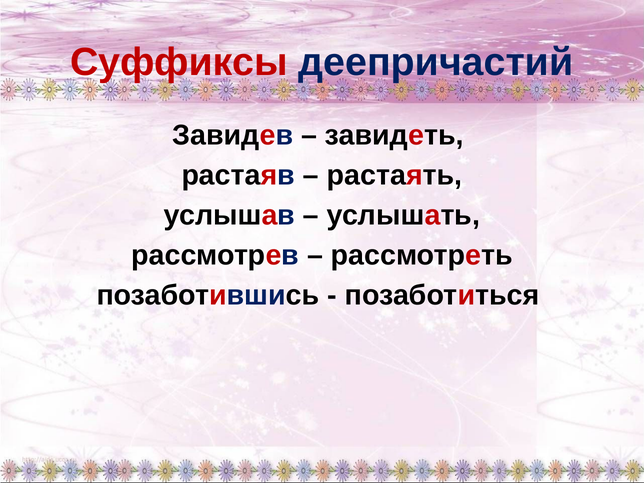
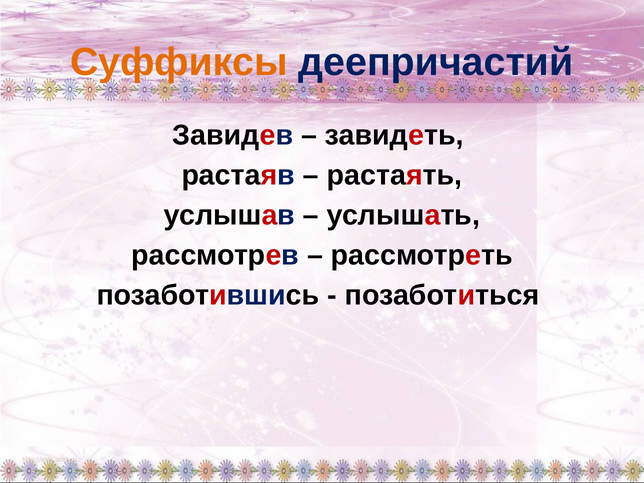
Суффиксы colour: red -> orange
